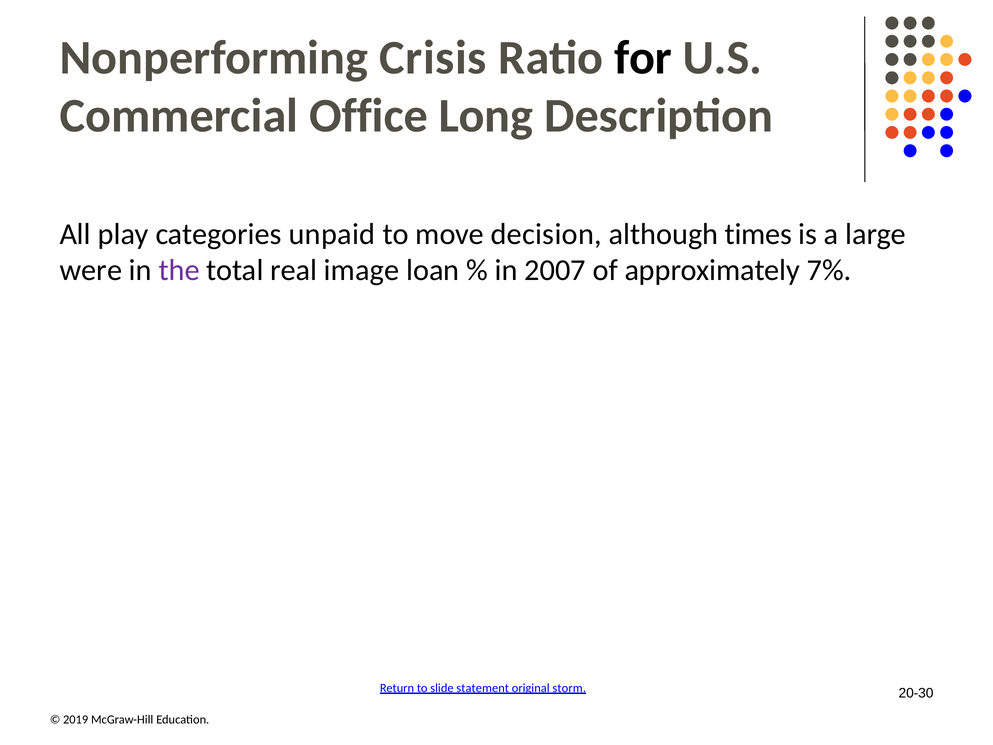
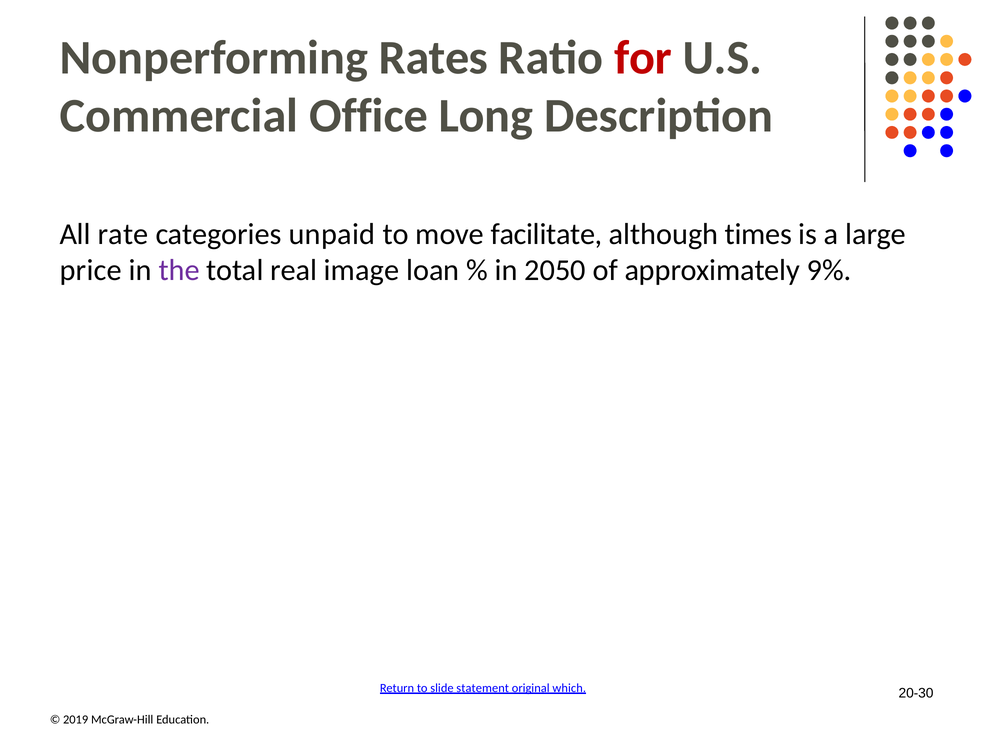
Crisis: Crisis -> Rates
for colour: black -> red
play: play -> rate
decision: decision -> facilitate
were: were -> price
2007: 2007 -> 2050
7%: 7% -> 9%
storm: storm -> which
